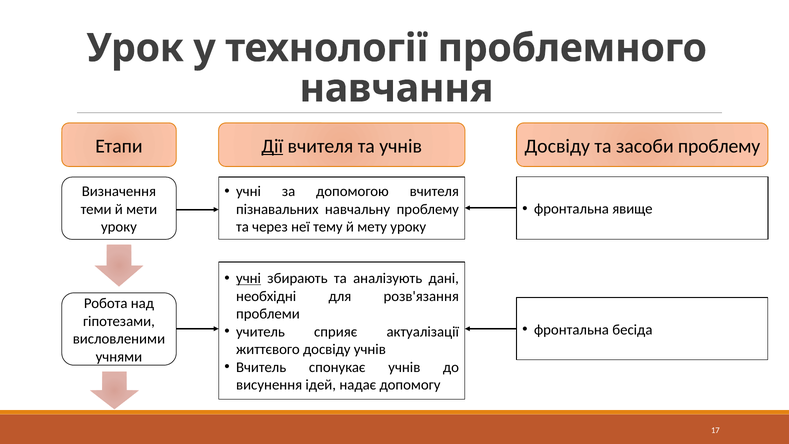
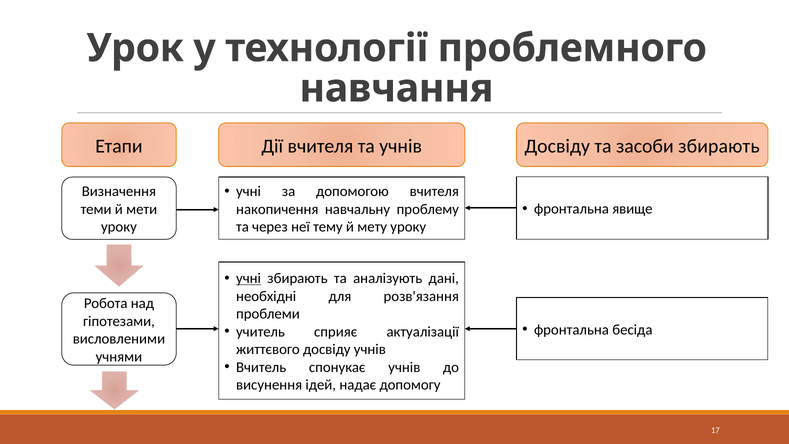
Дії underline: present -> none
засоби проблему: проблему -> збирають
пізнавальних: пізнавальних -> накопичення
